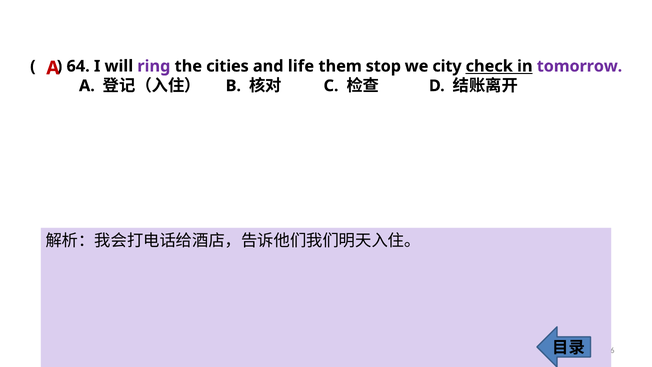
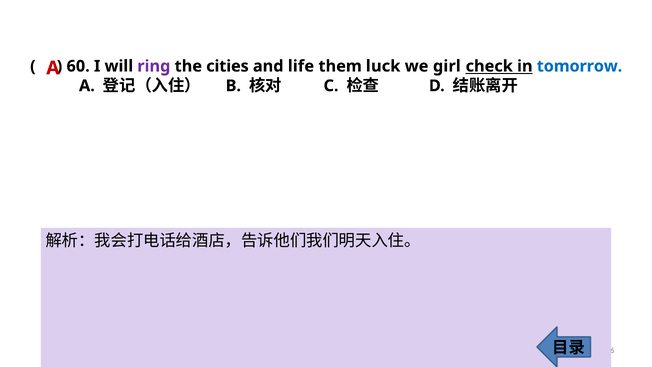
64: 64 -> 60
stop: stop -> luck
city: city -> girl
tomorrow colour: purple -> blue
